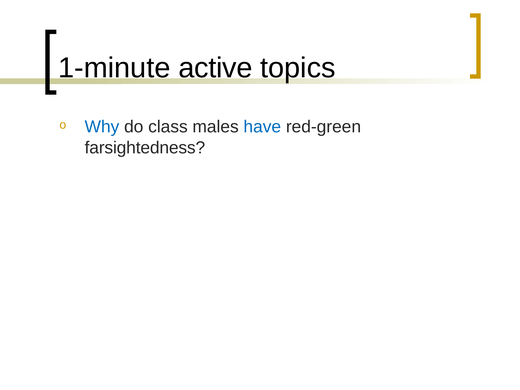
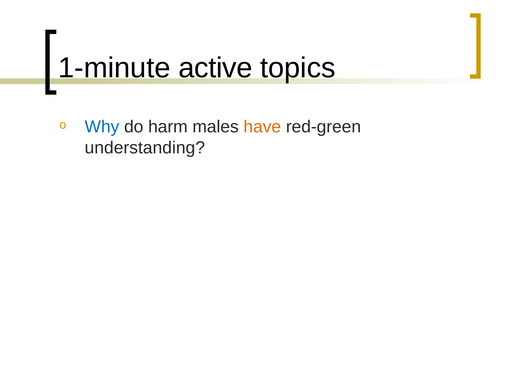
class: class -> harm
have colour: blue -> orange
farsightedness: farsightedness -> understanding
